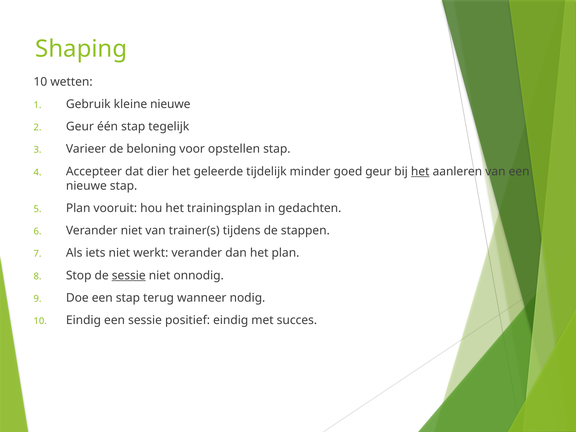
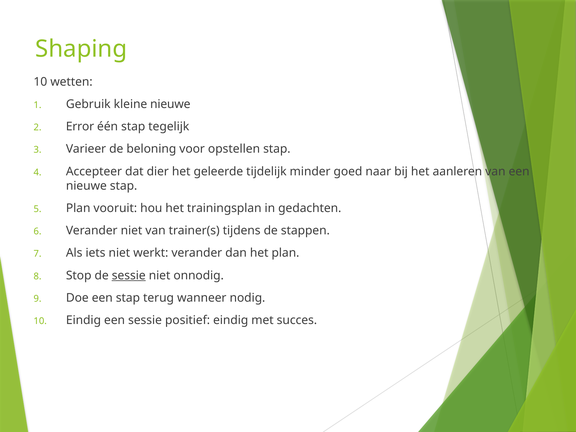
Geur at (80, 127): Geur -> Error
goed geur: geur -> naar
het at (420, 171) underline: present -> none
